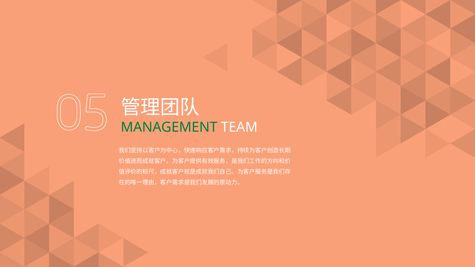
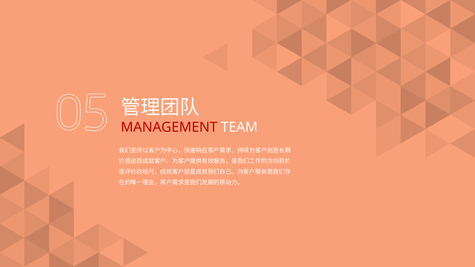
MANAGEMENT colour: green -> red
